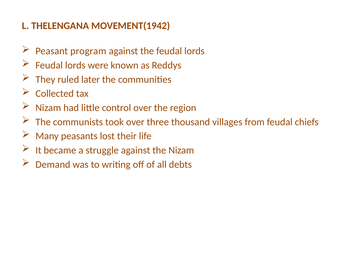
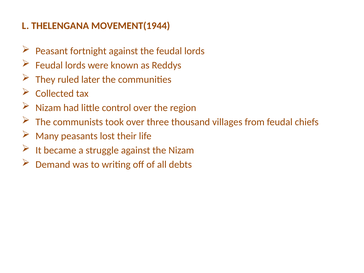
MOVEMENT(1942: MOVEMENT(1942 -> MOVEMENT(1944
program: program -> fortnight
